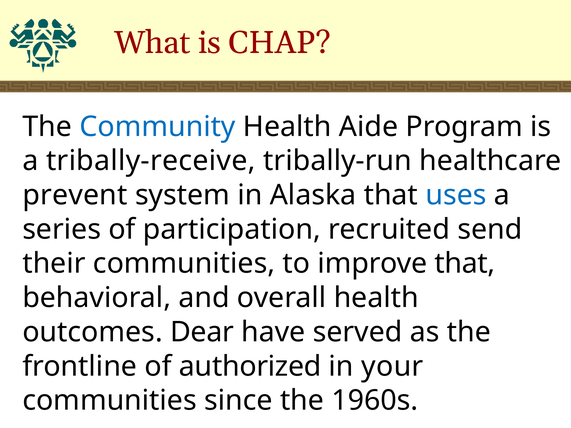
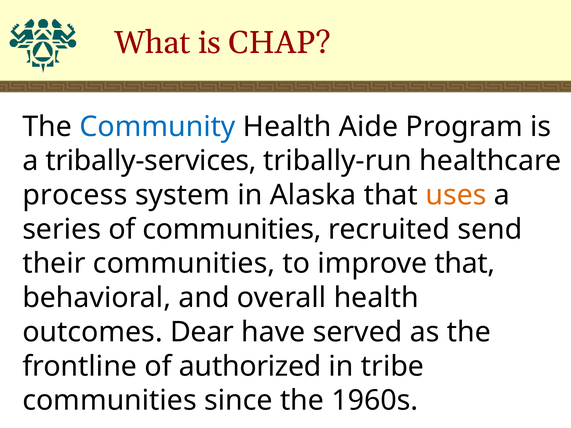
tribally-receive: tribally-receive -> tribally-services
prevent: prevent -> process
uses colour: blue -> orange
of participation: participation -> communities
your: your -> tribe
